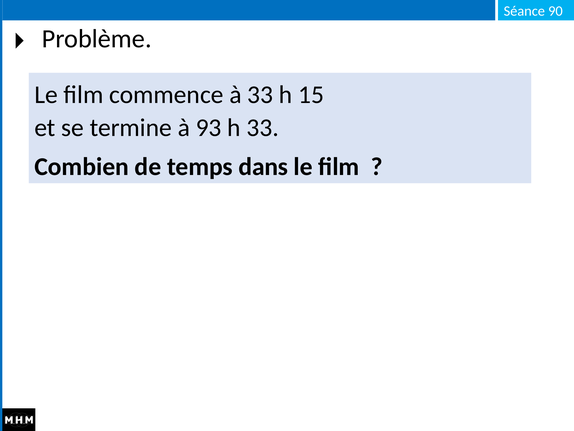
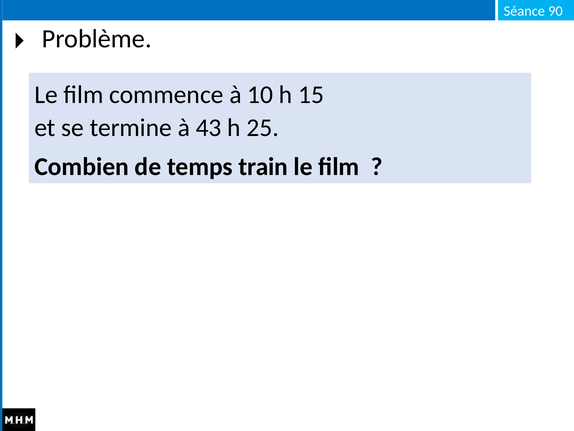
à 33: 33 -> 10
93: 93 -> 43
h 33: 33 -> 25
dans: dans -> train
